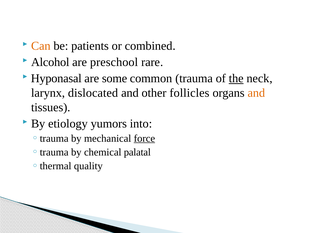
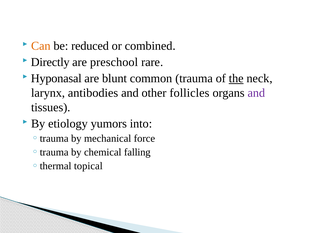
patients: patients -> reduced
Alcohol: Alcohol -> Directly
some: some -> blunt
dislocated: dislocated -> antibodies
and at (256, 93) colour: orange -> purple
force underline: present -> none
palatal: palatal -> falling
quality: quality -> topical
